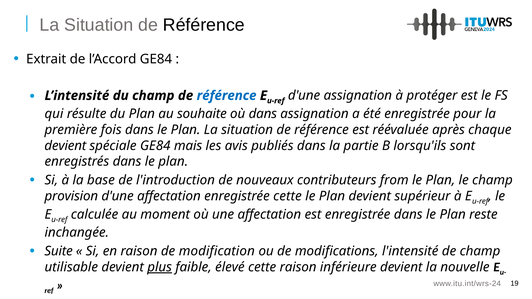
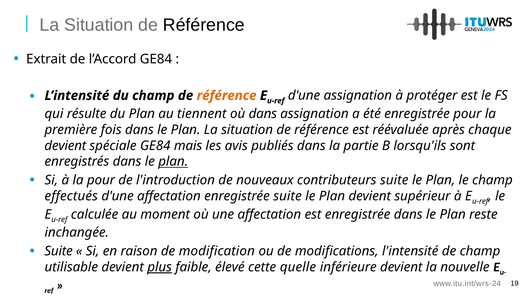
référence at (227, 96) colour: blue -> orange
souhaite: souhaite -> tiennent
plan at (173, 162) underline: none -> present
la base: base -> pour
contributeurs from: from -> suite
provision: provision -> effectués
enregistrée cette: cette -> suite
cette raison: raison -> quelle
